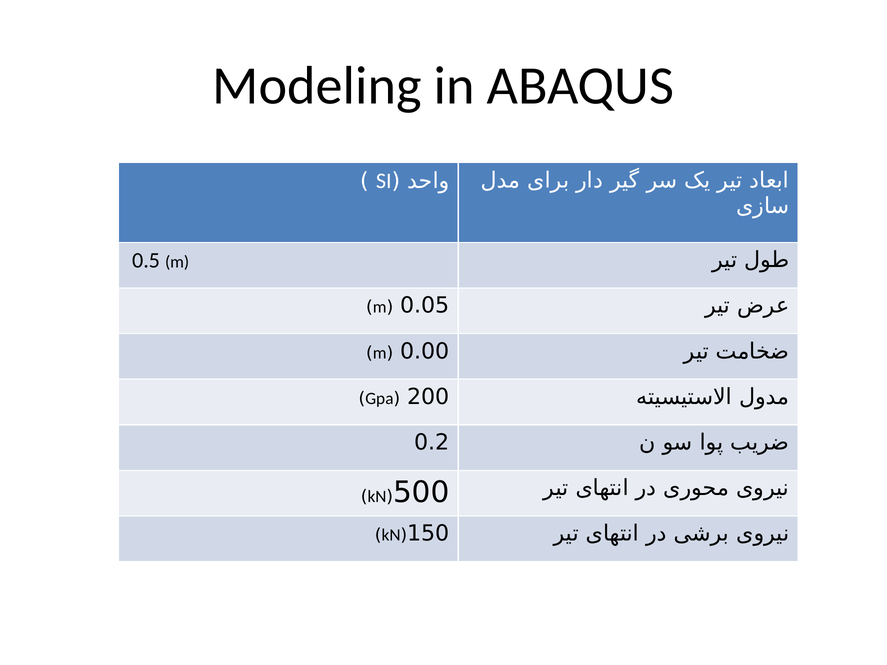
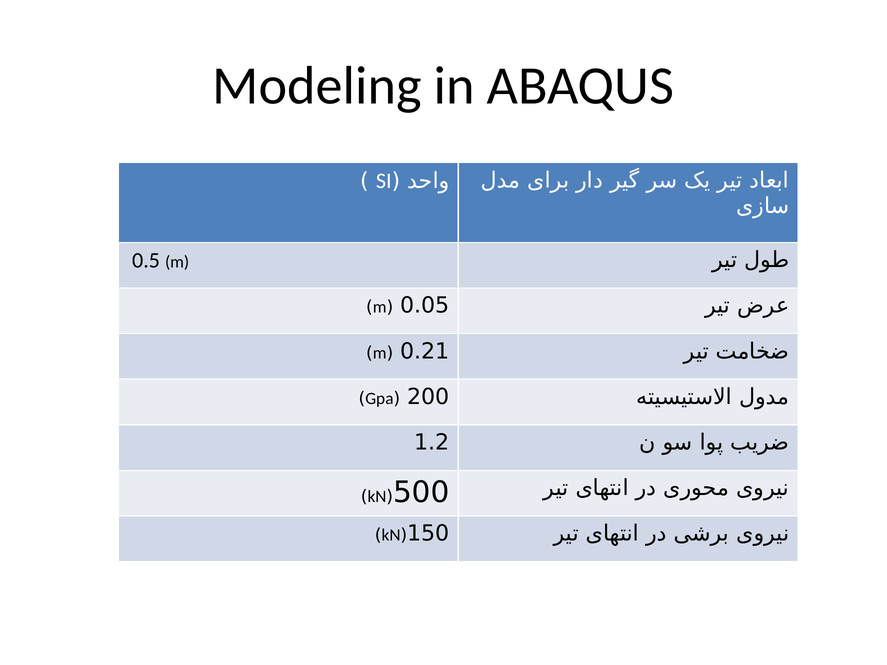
0.00: 0.00 -> 0.21
0.2: 0.2 -> 1.2
